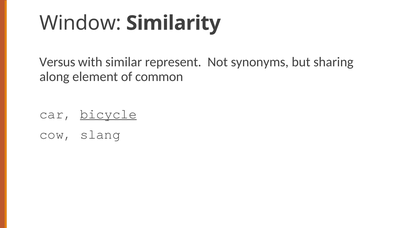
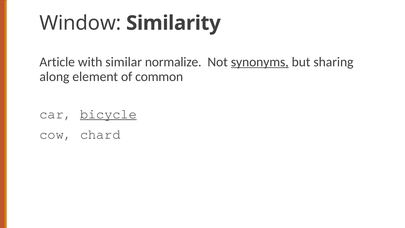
Versus: Versus -> Article
represent: represent -> normalize
synonyms underline: none -> present
slang: slang -> chard
